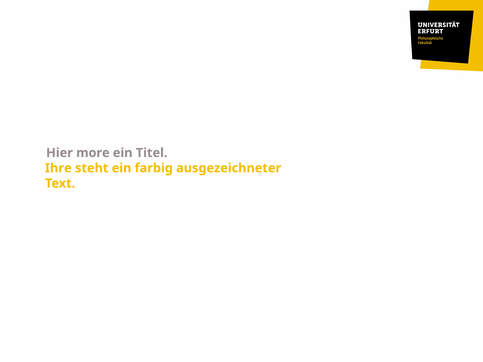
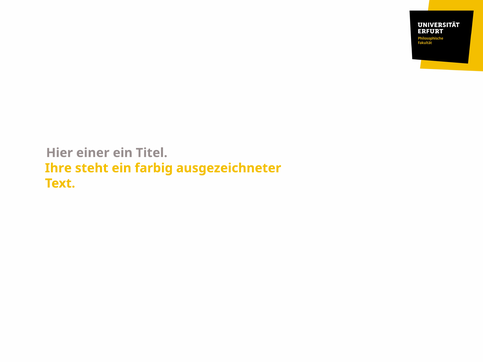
more: more -> einer
